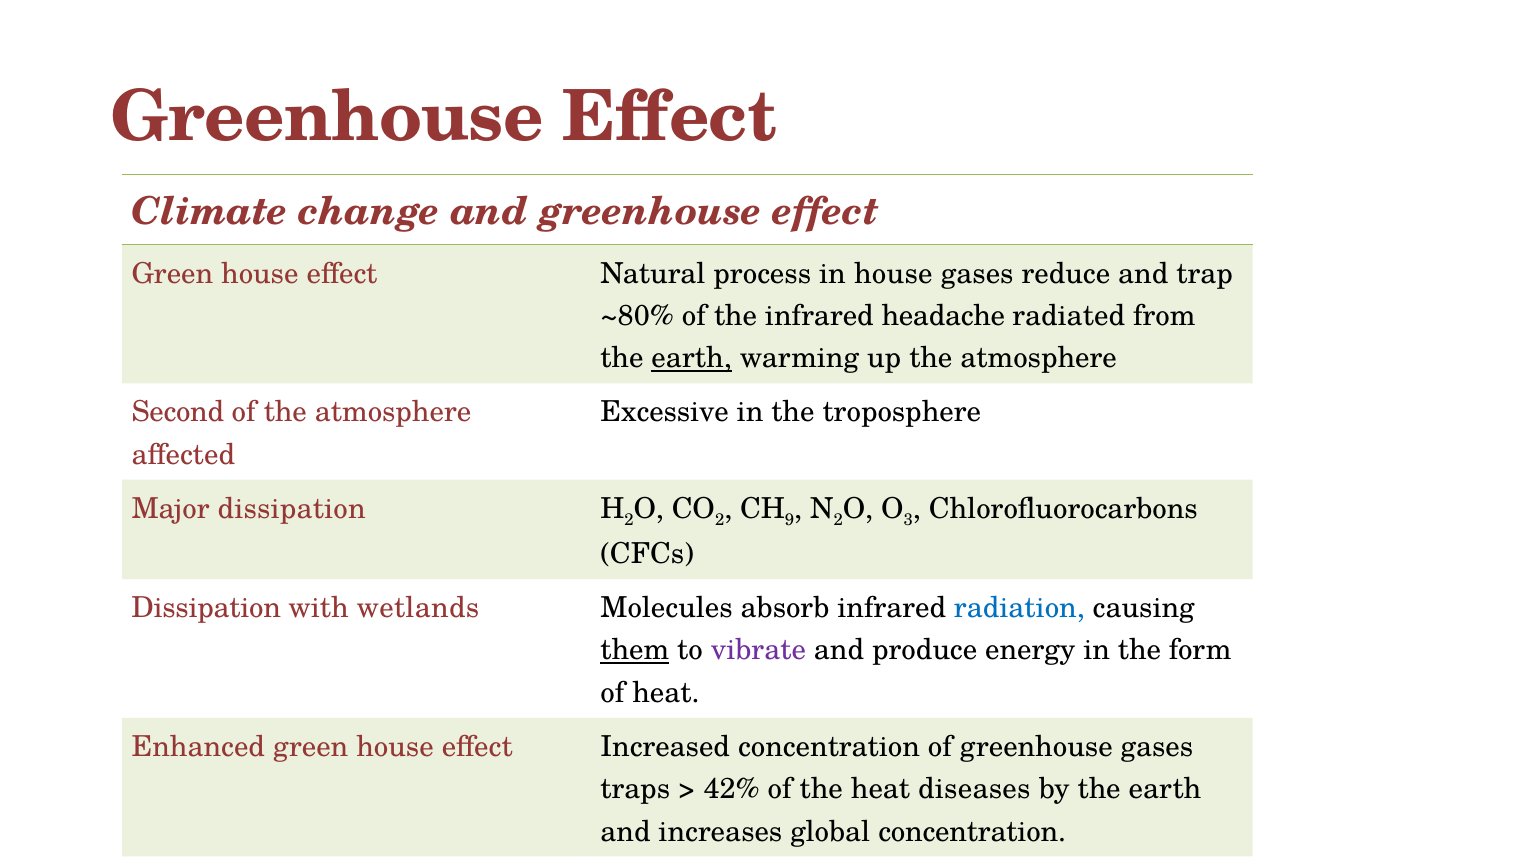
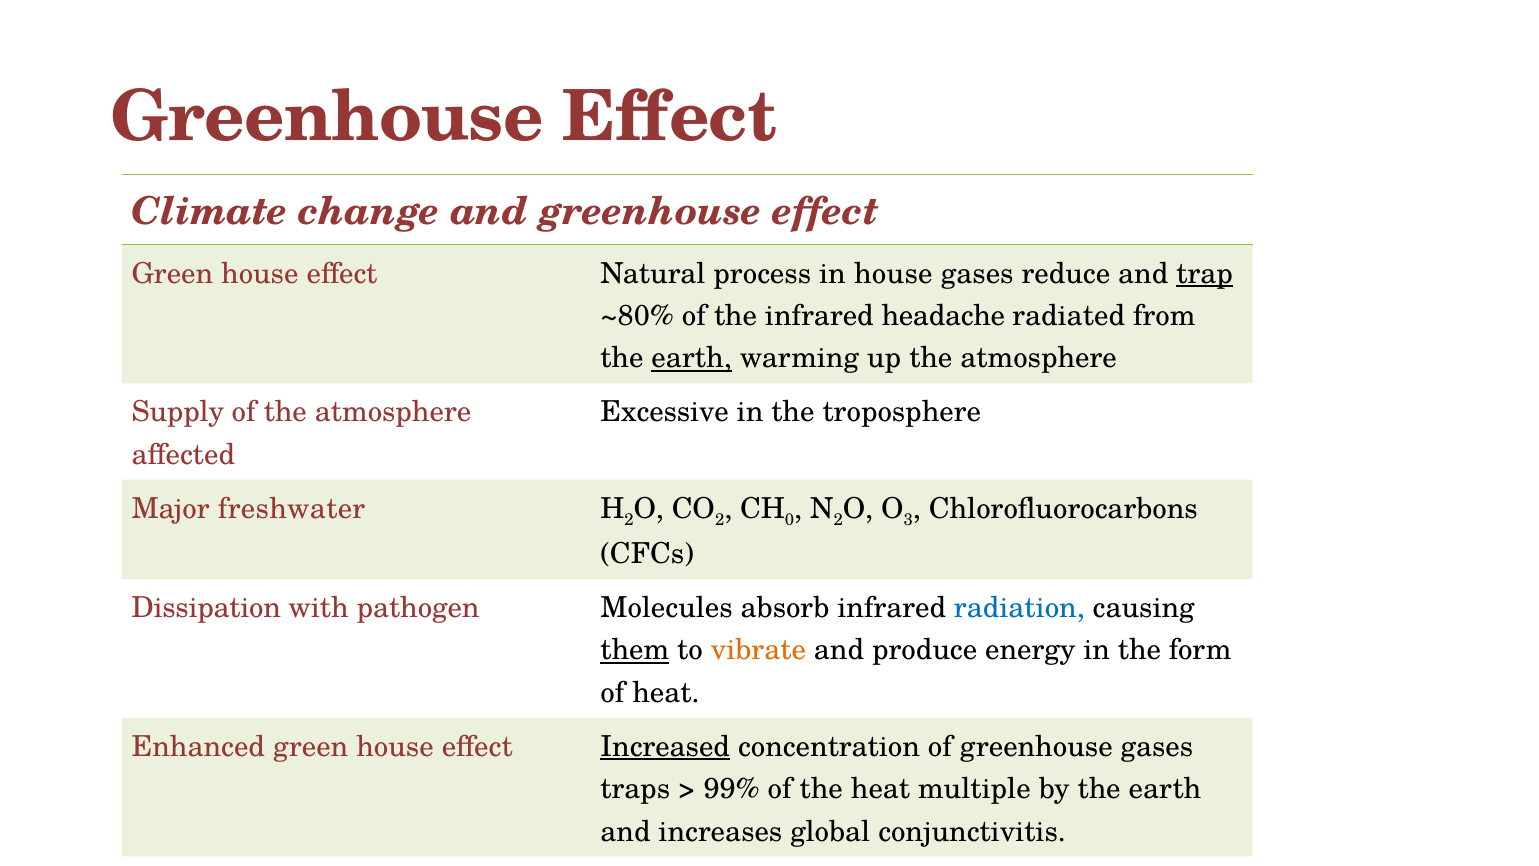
trap underline: none -> present
Second: Second -> Supply
Major dissipation: dissipation -> freshwater
9: 9 -> 0
wetlands: wetlands -> pathogen
vibrate colour: purple -> orange
Increased underline: none -> present
42%: 42% -> 99%
diseases: diseases -> multiple
global concentration: concentration -> conjunctivitis
